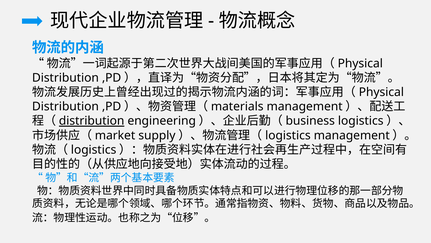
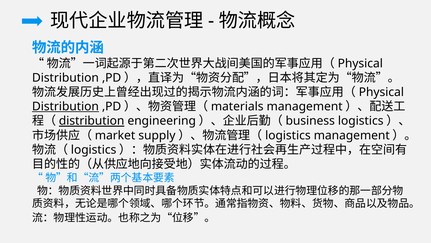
Distribution at (65, 106) underline: none -> present
